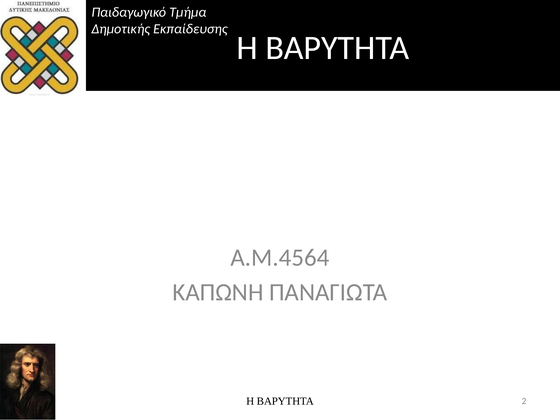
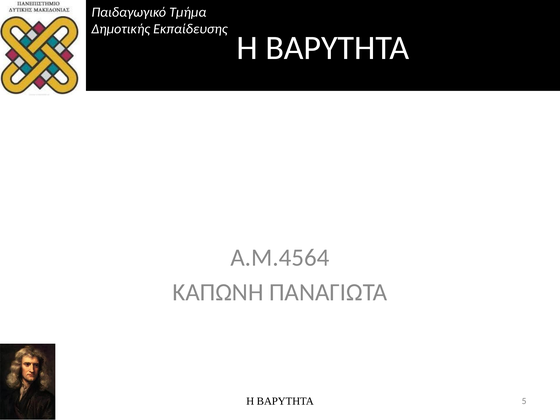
2: 2 -> 5
